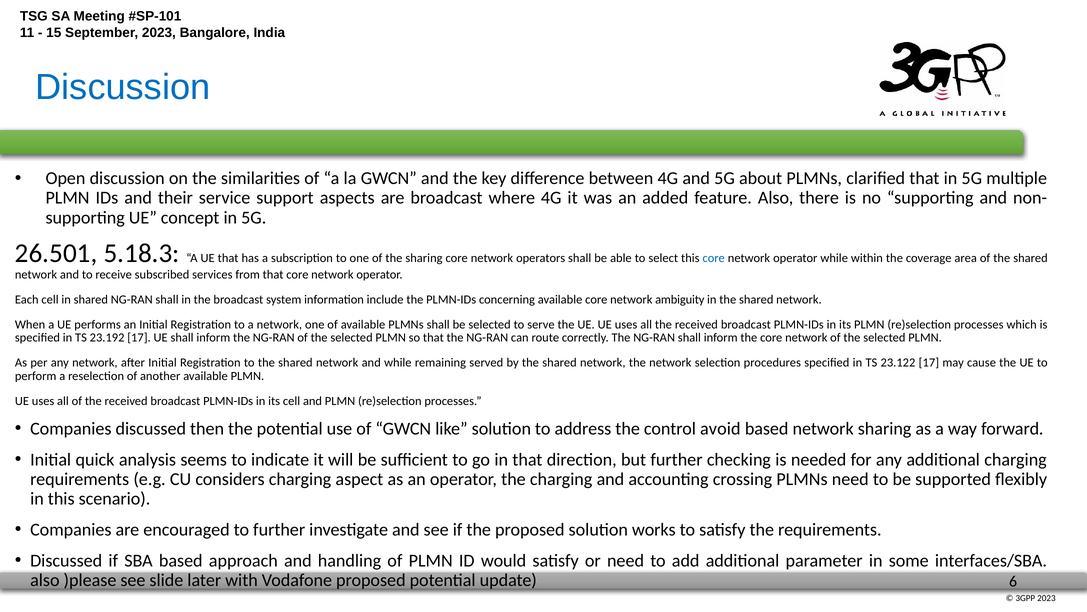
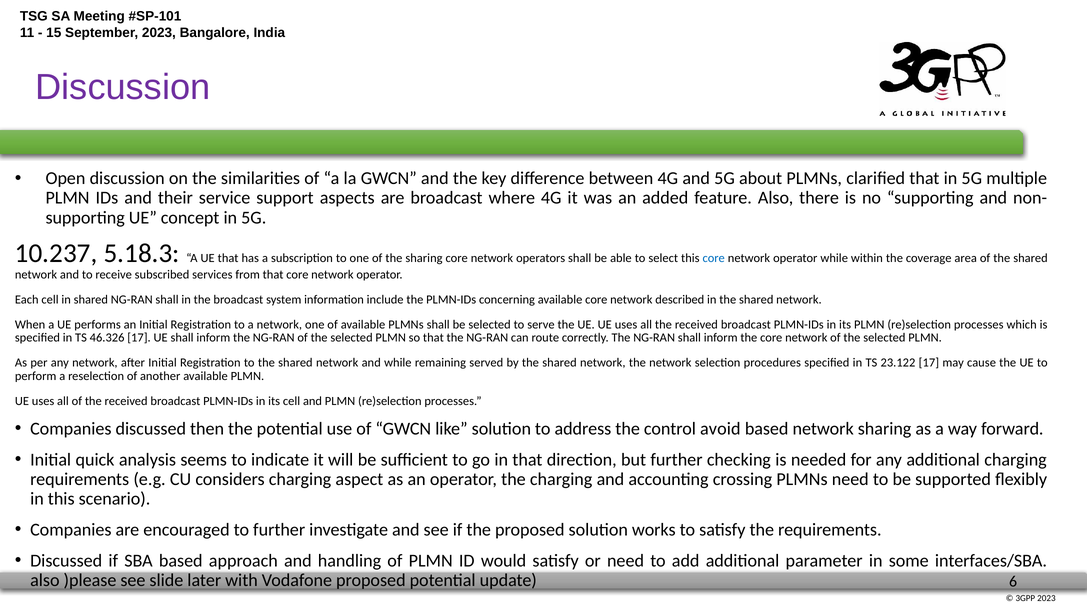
Discussion at (123, 87) colour: blue -> purple
26.501: 26.501 -> 10.237
ambiguity: ambiguity -> described
23.192: 23.192 -> 46.326
